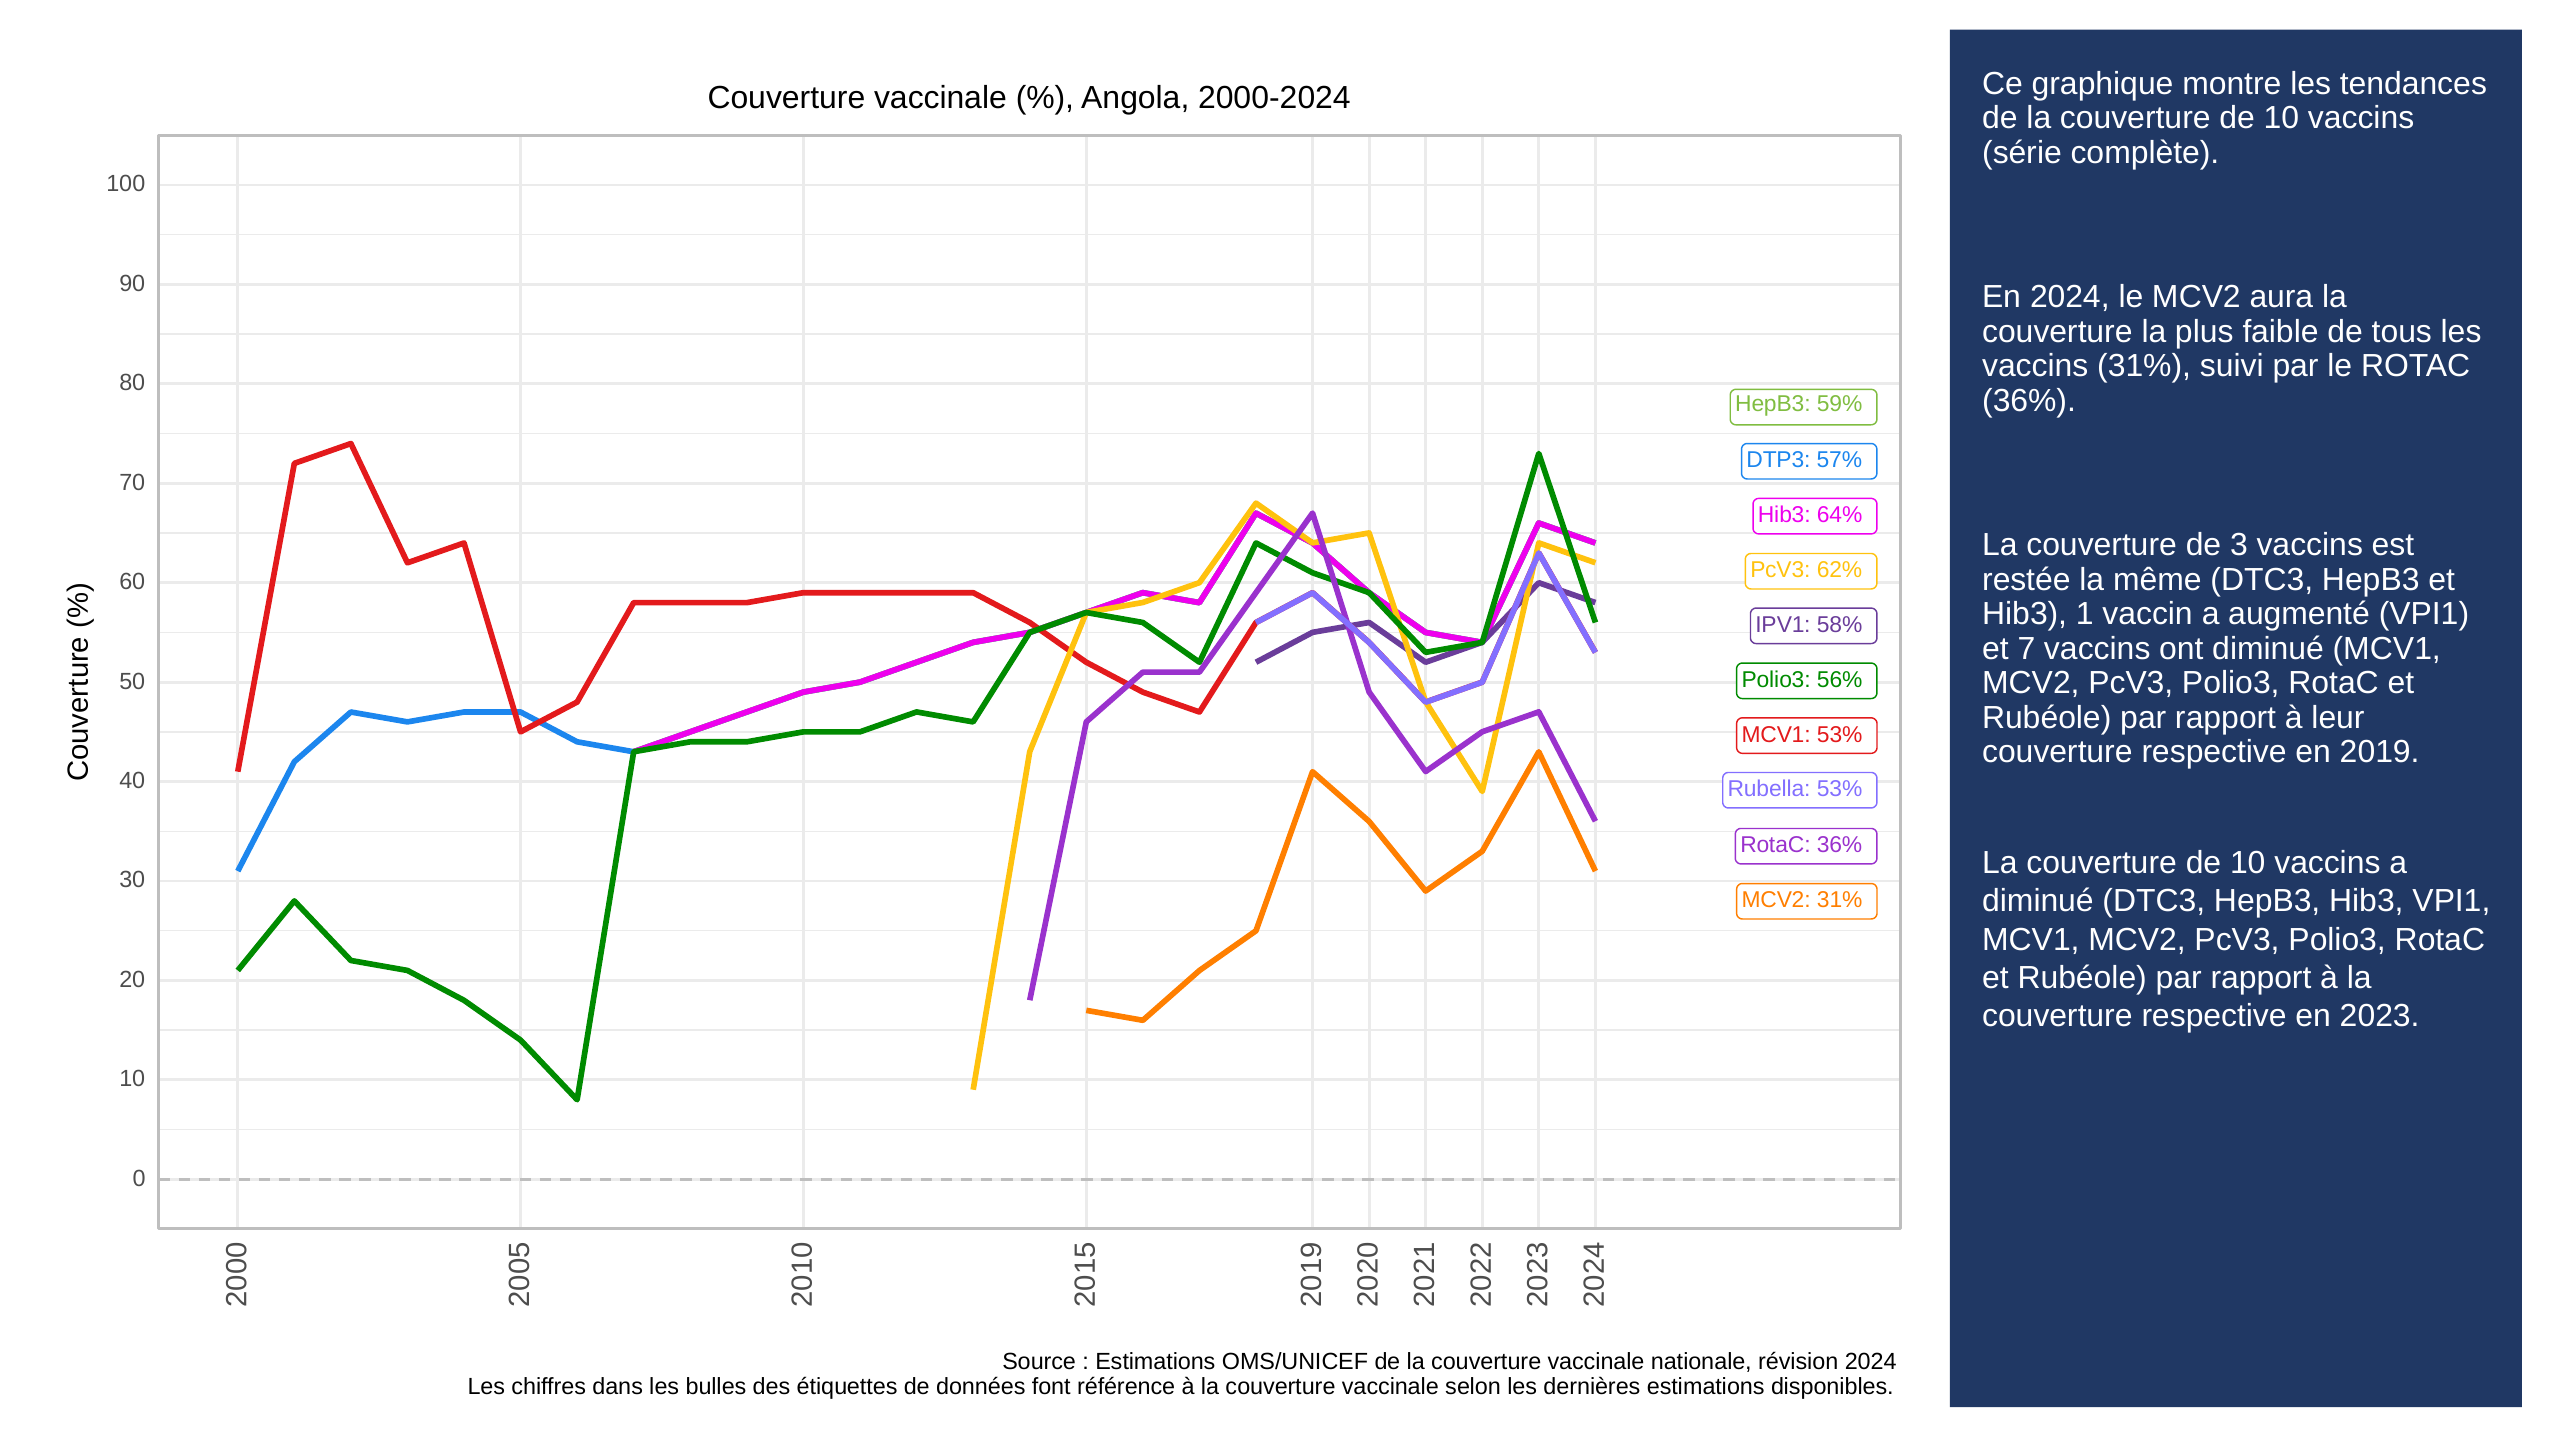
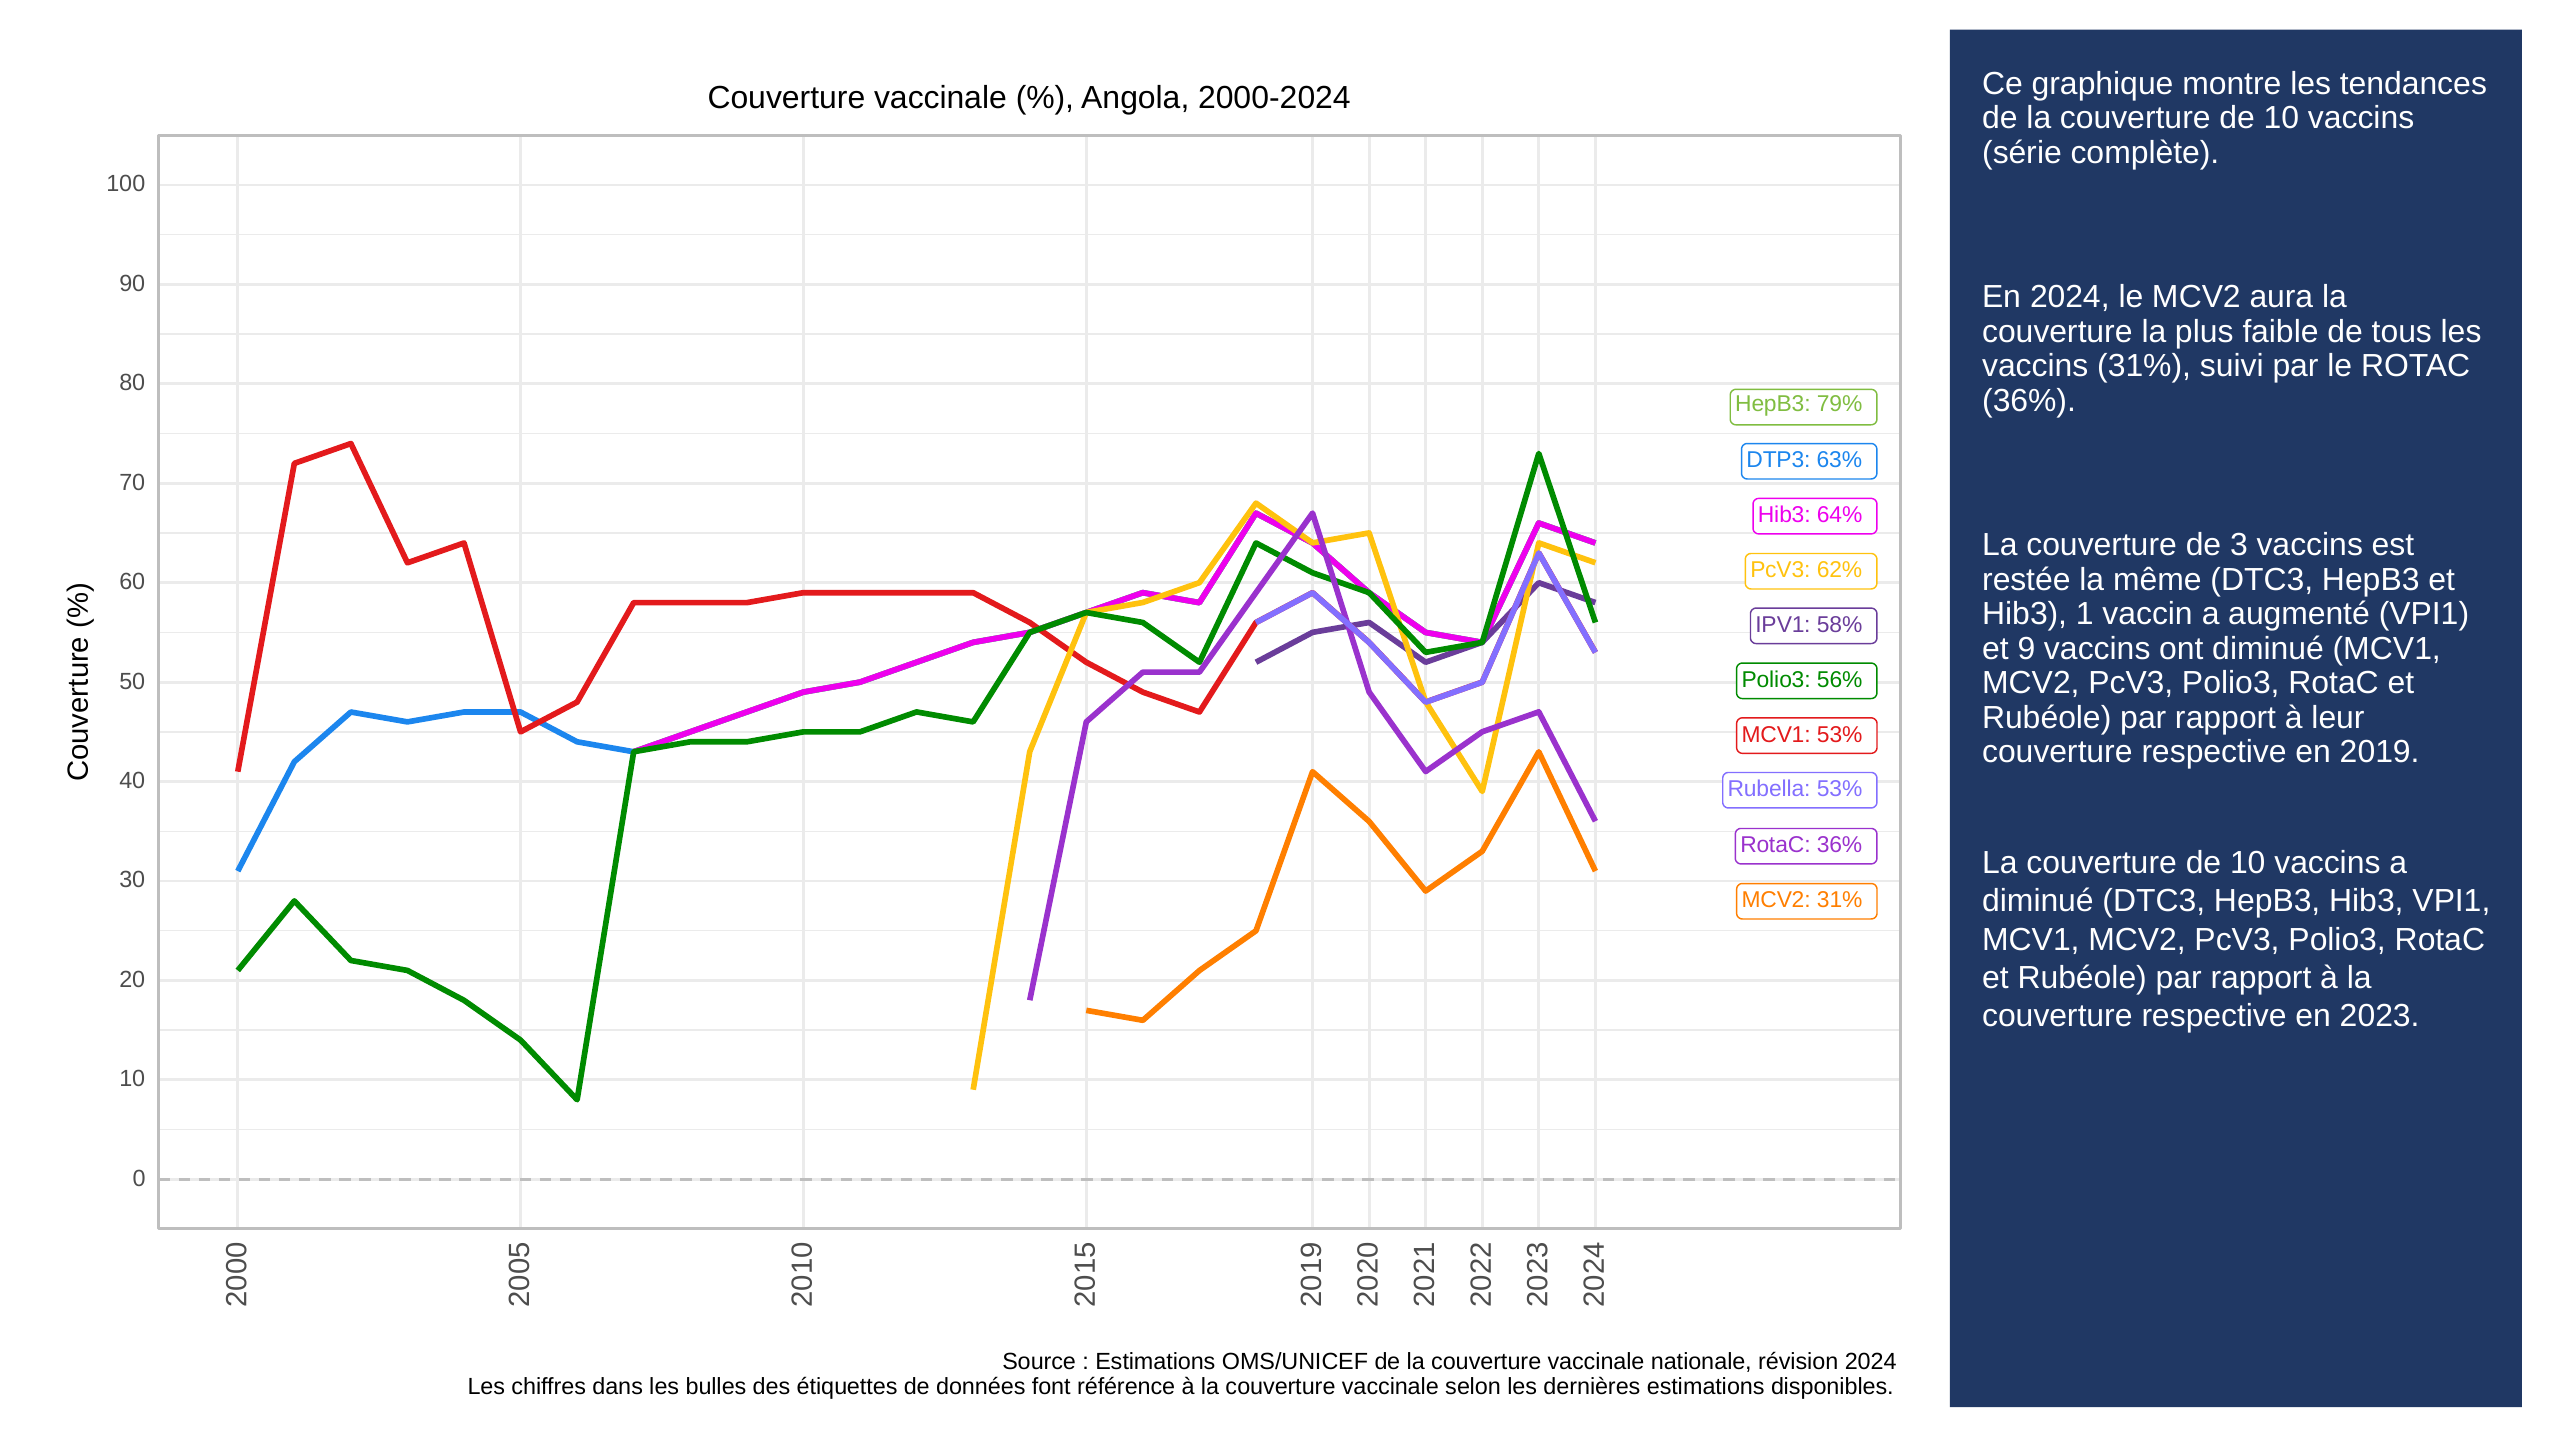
59%: 59% -> 79%
57%: 57% -> 63%
et 7: 7 -> 9
